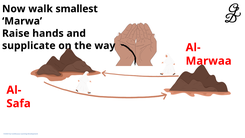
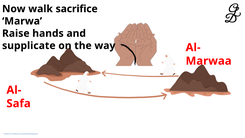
smallest: smallest -> sacrifice
